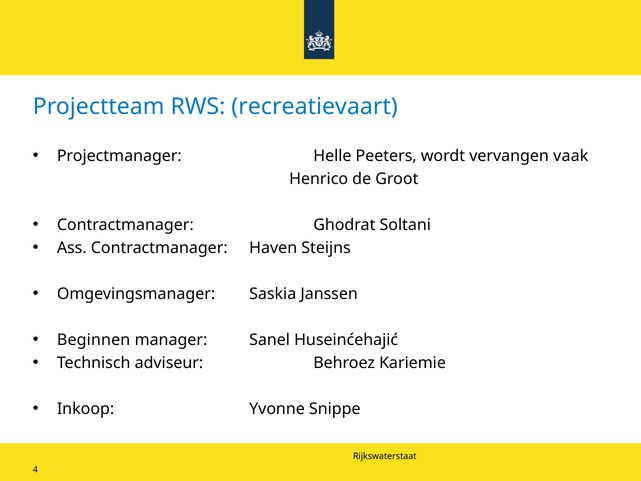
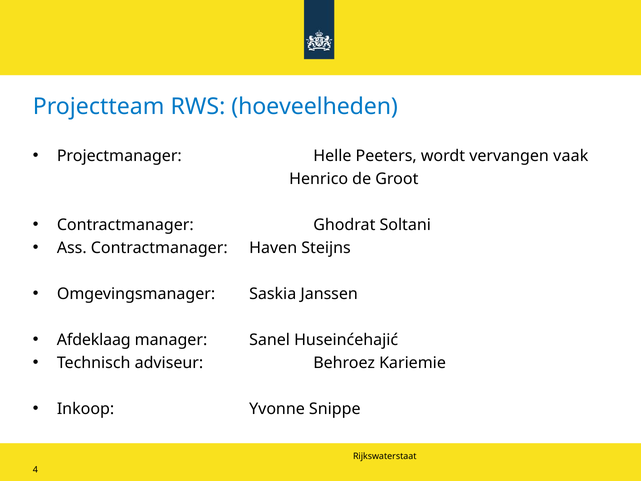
recreatievaart: recreatievaart -> hoeveelheden
Beginnen: Beginnen -> Afdeklaag
